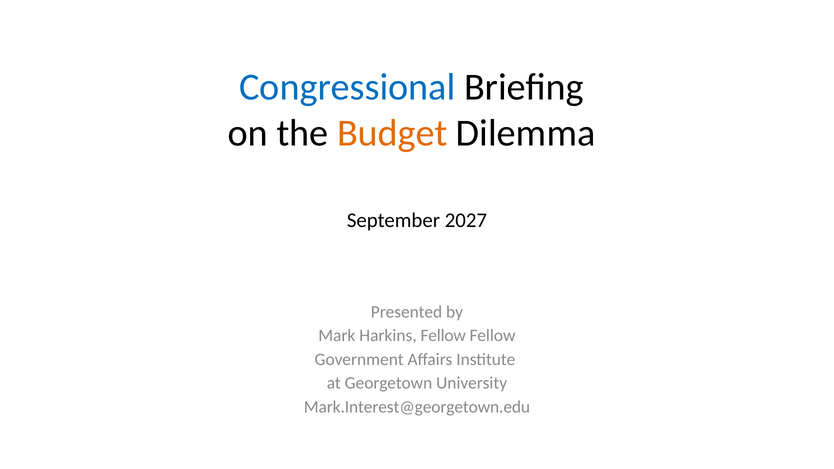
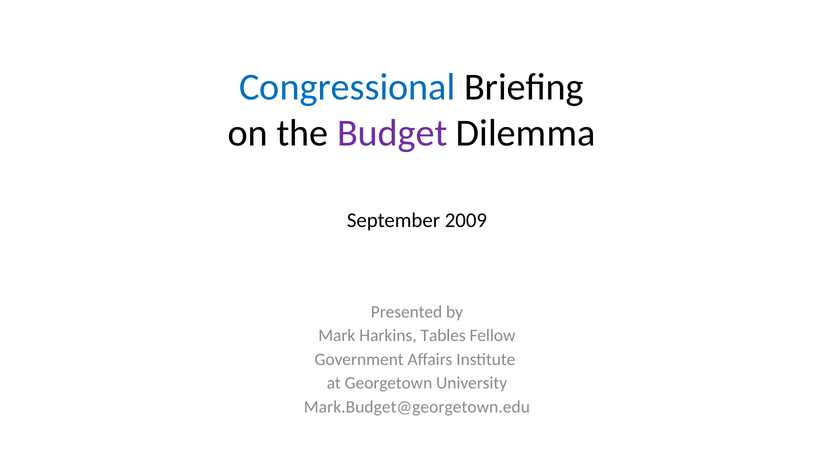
Budget colour: orange -> purple
2027: 2027 -> 2009
Harkins Fellow: Fellow -> Tables
Mark.Interest@georgetown.edu: Mark.Interest@georgetown.edu -> Mark.Budget@georgetown.edu
